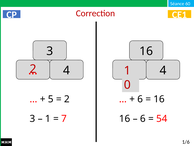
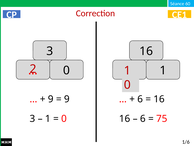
4 at (67, 70): 4 -> 0
4 at (163, 70): 4 -> 1
5 at (51, 99): 5 -> 9
2 at (67, 99): 2 -> 9
7 at (64, 118): 7 -> 0
54: 54 -> 75
